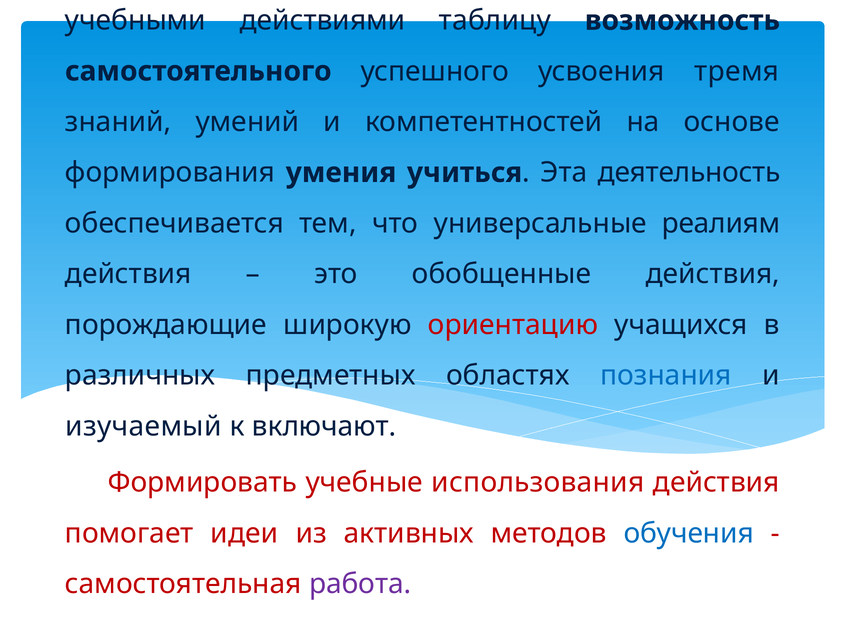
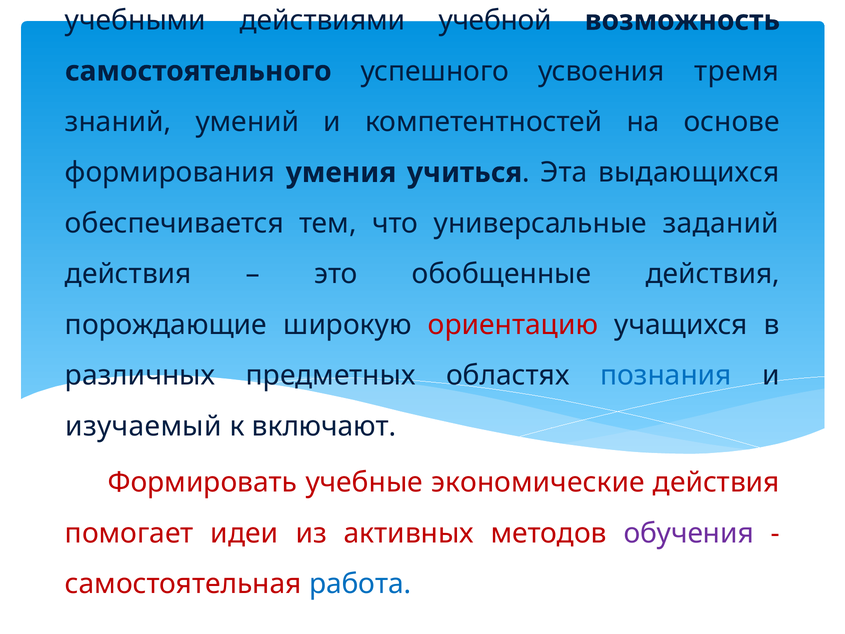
таблицу: таблицу -> учебной
деятельность: деятельность -> выдающихся
реалиям: реалиям -> заданий
использования: использования -> экономические
обучения colour: blue -> purple
работа colour: purple -> blue
